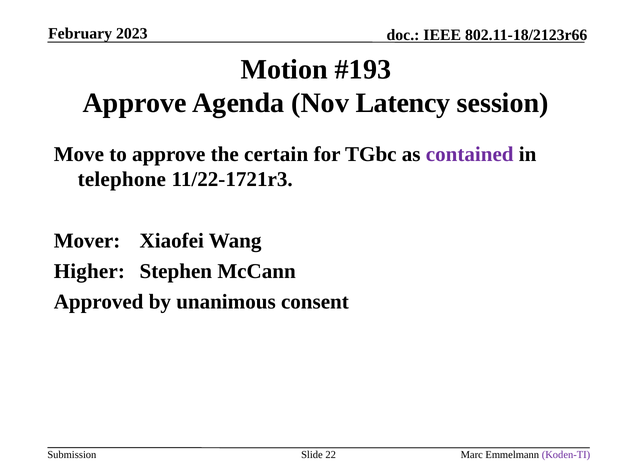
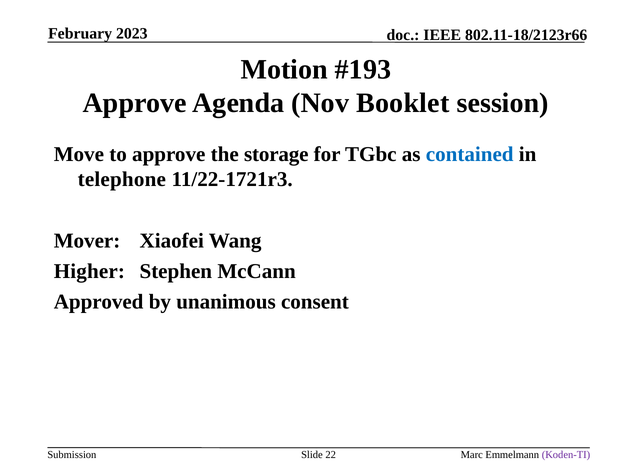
Latency: Latency -> Booklet
certain: certain -> storage
contained colour: purple -> blue
